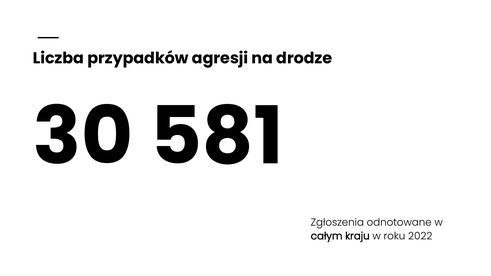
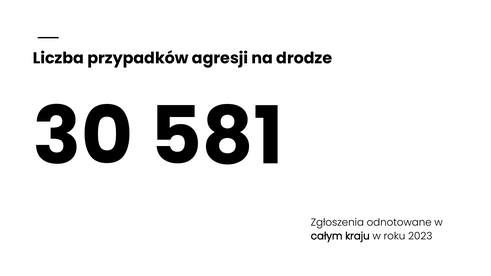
2022: 2022 -> 2023
